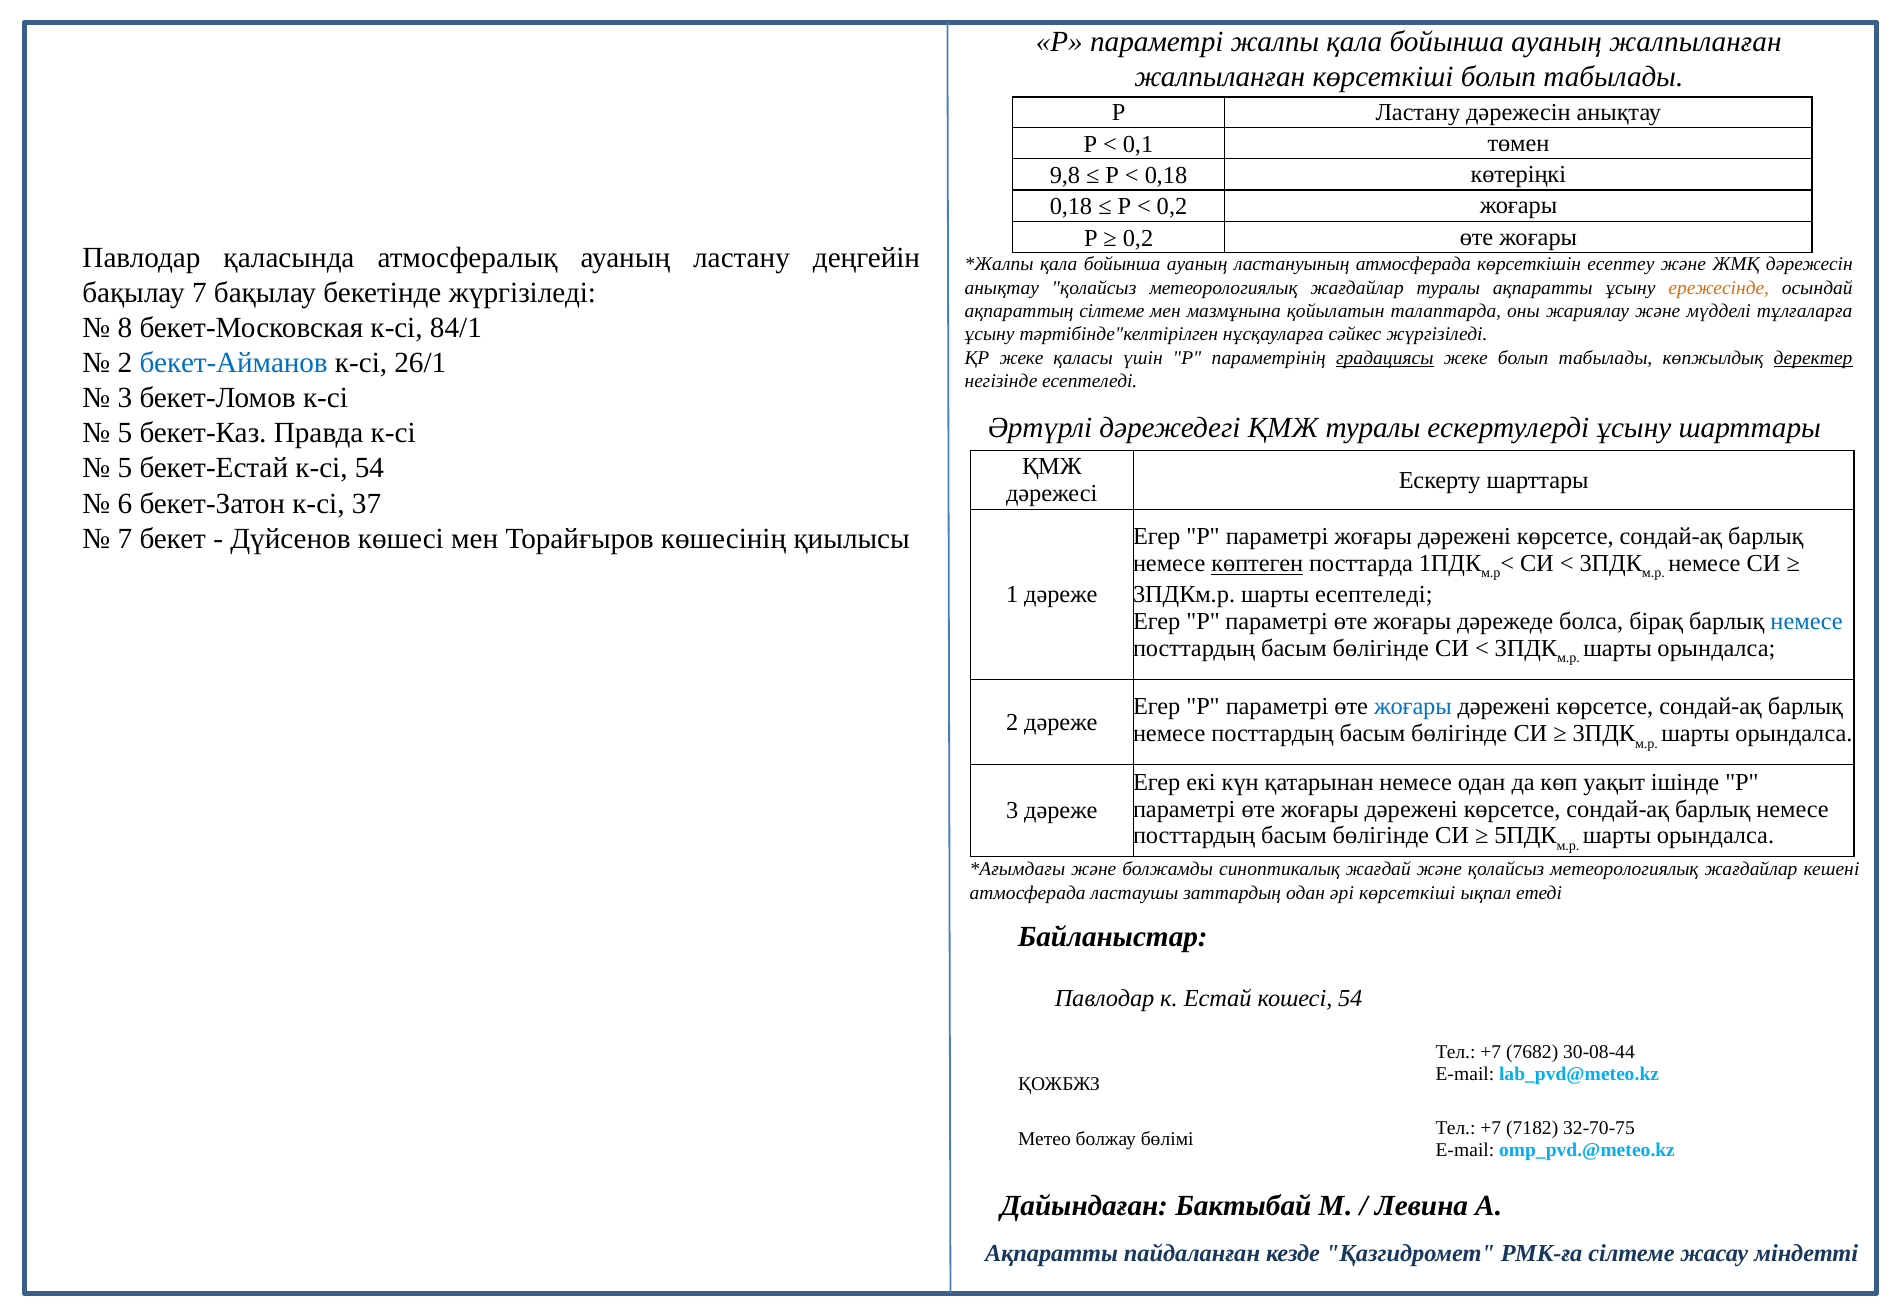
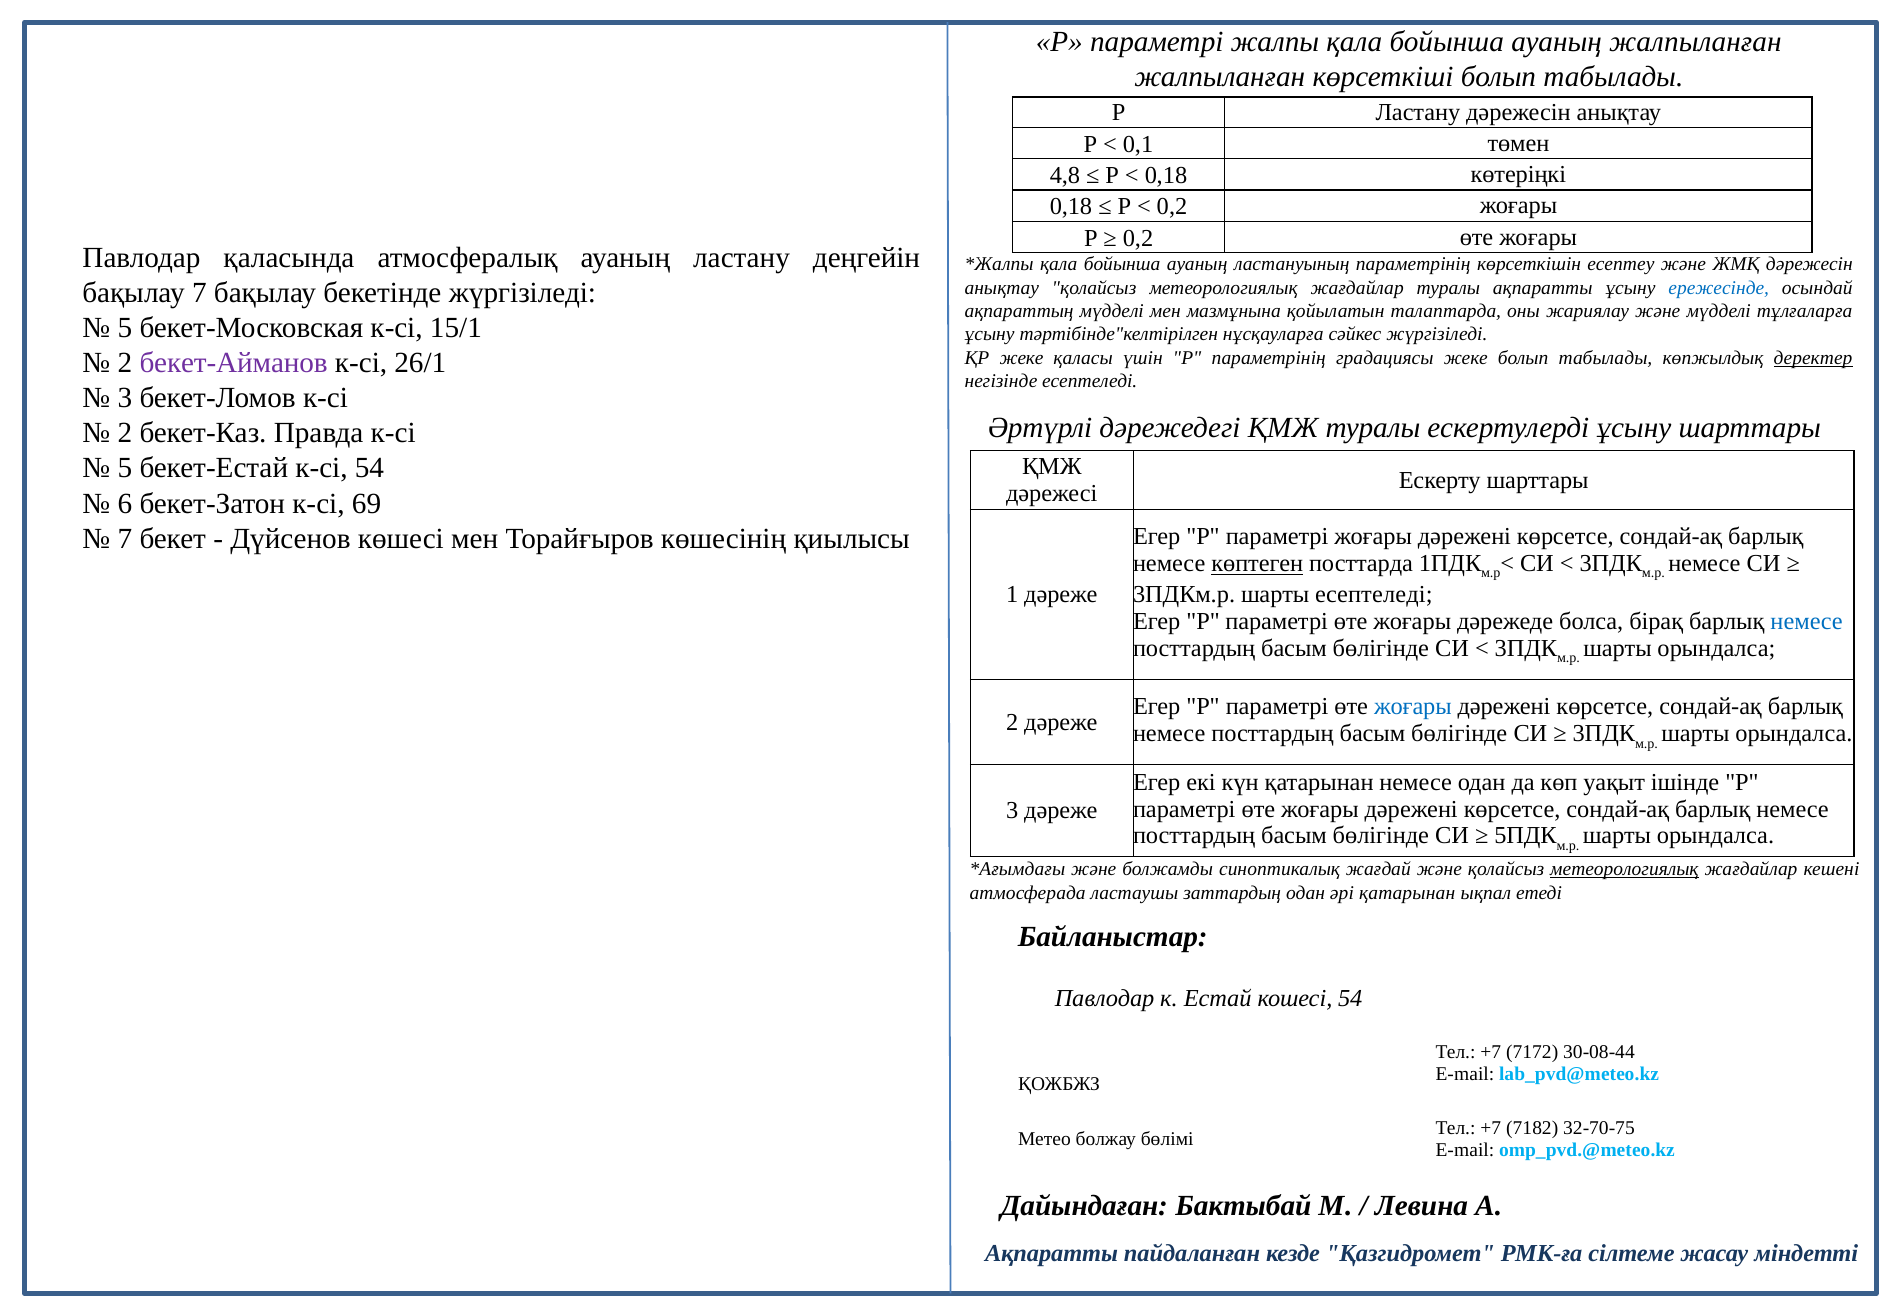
9,8: 9,8 -> 4,8
ластануының атмосферада: атмосферада -> параметрінің
ережесінде colour: orange -> blue
ақпараттың сілтеме: сілтеме -> мүдделі
8 at (125, 328): 8 -> 5
84/1: 84/1 -> 15/1
градациясы underline: present -> none
бекет-Айманов colour: blue -> purple
5 at (125, 433): 5 -> 2
37: 37 -> 69
метеорологиялық at (1624, 869) underline: none -> present
әрі көрсеткіші: көрсеткіші -> қатарынан
7682: 7682 -> 7172
